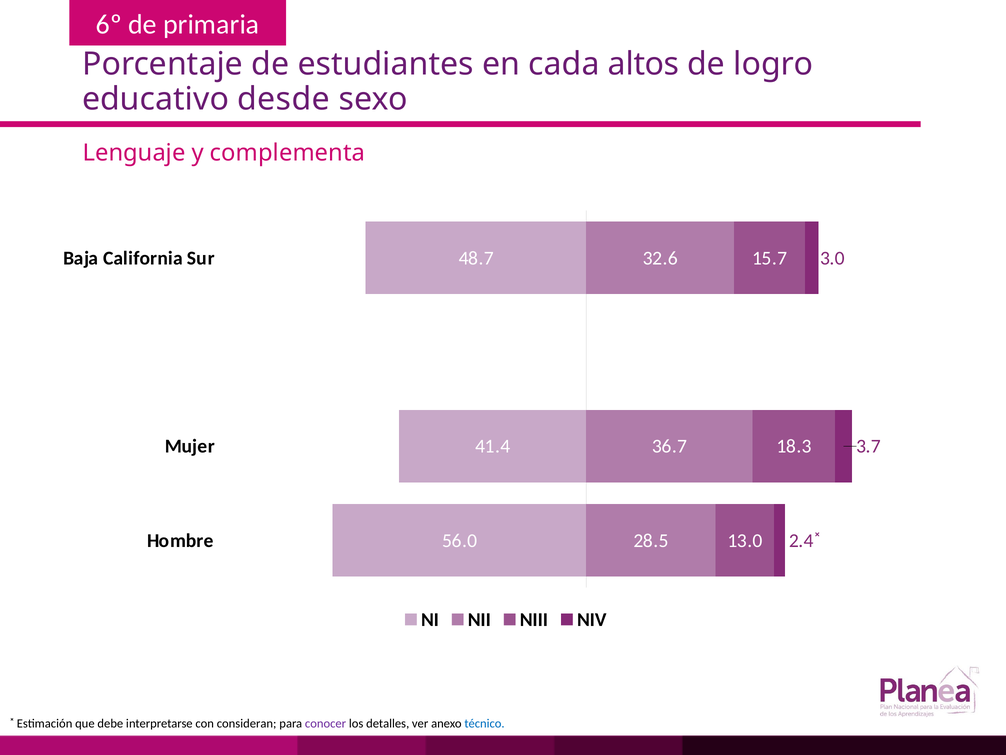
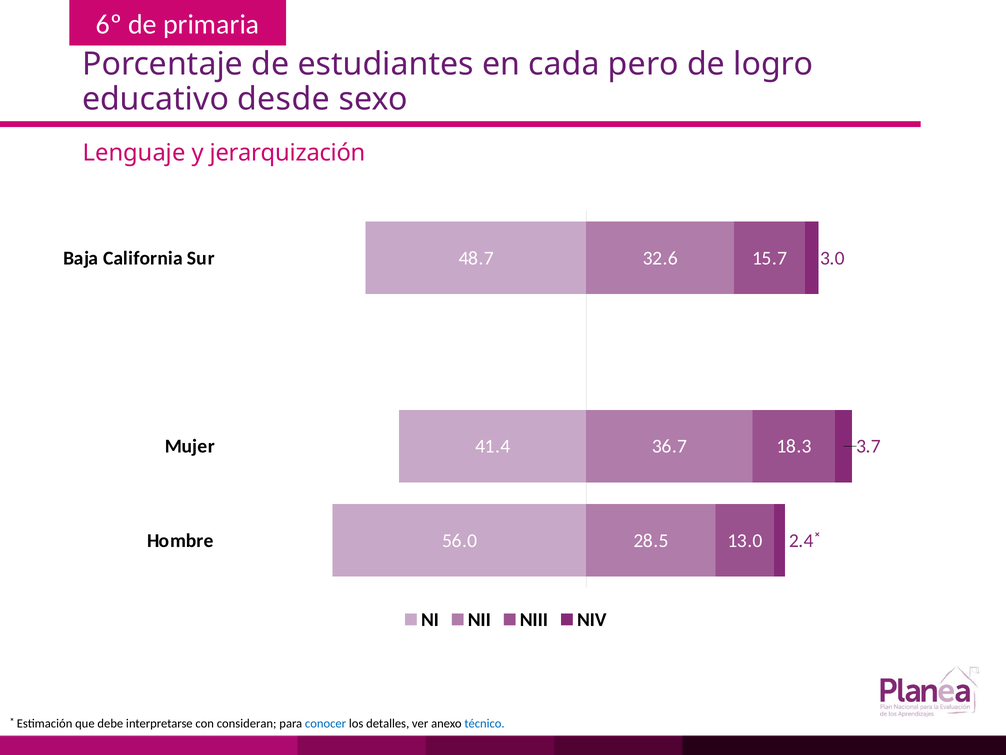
altos: altos -> pero
complementa: complementa -> jerarquización
conocer colour: purple -> blue
